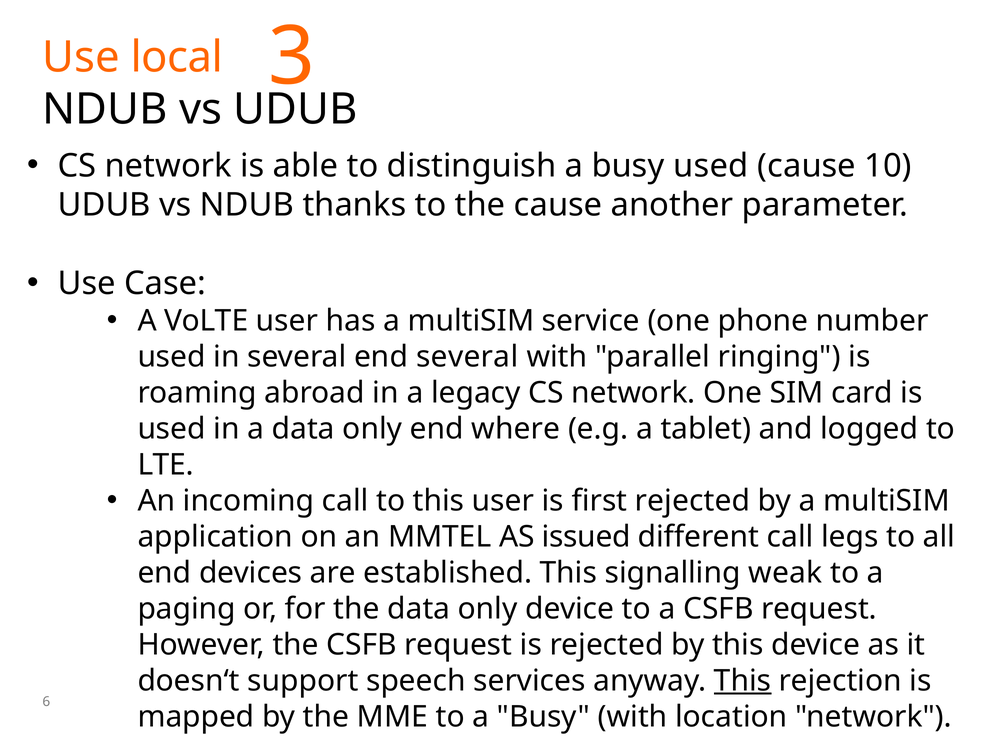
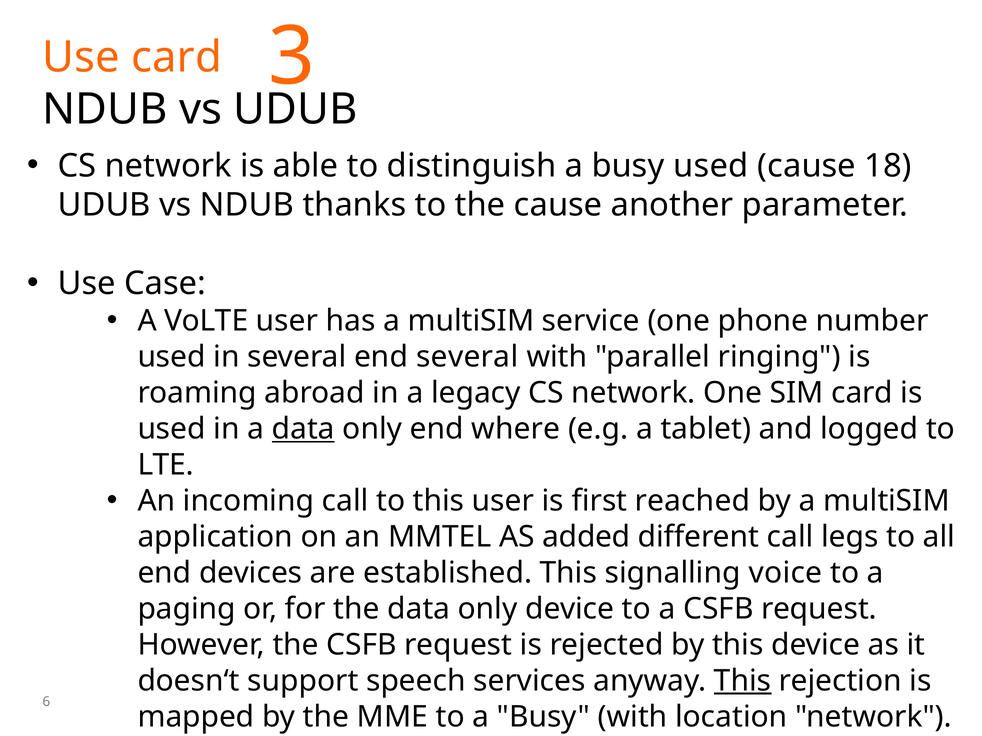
Use local: local -> card
10: 10 -> 18
data at (303, 429) underline: none -> present
first rejected: rejected -> reached
issued: issued -> added
weak: weak -> voice
